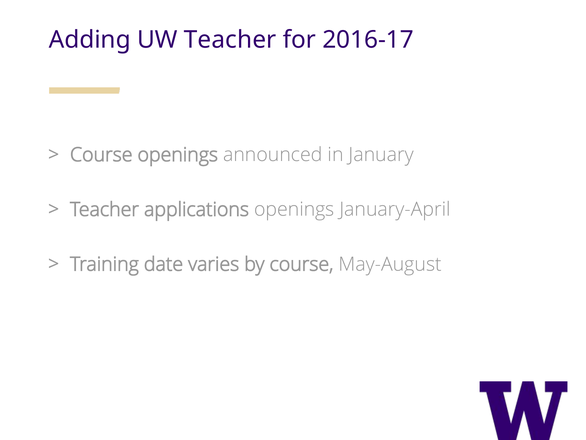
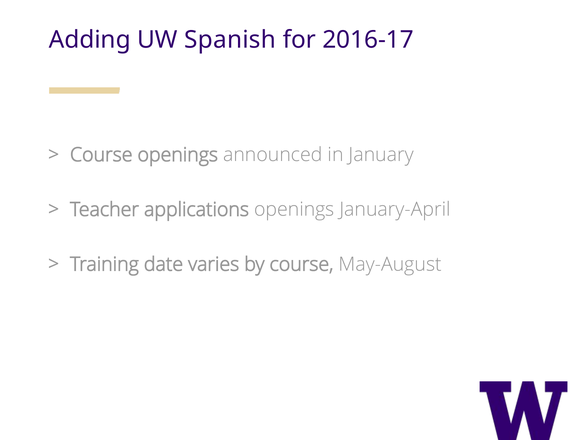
UW Teacher: Teacher -> Spanish
